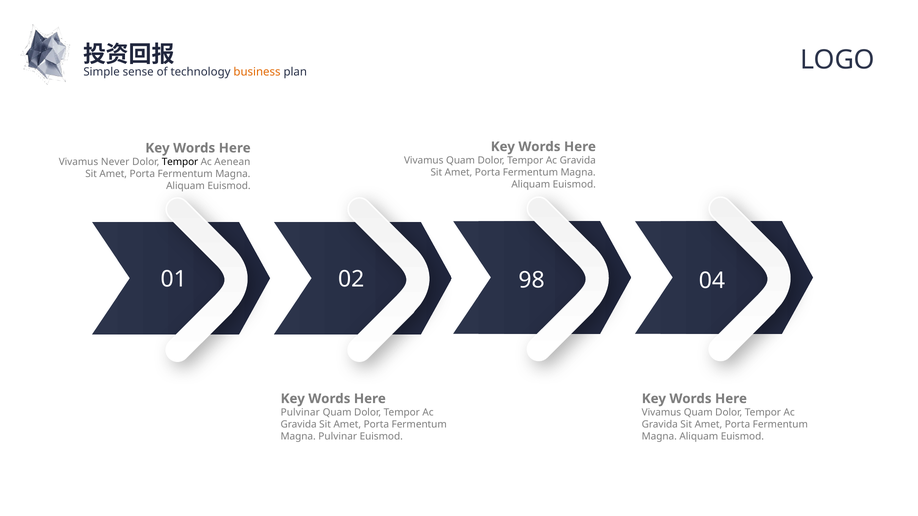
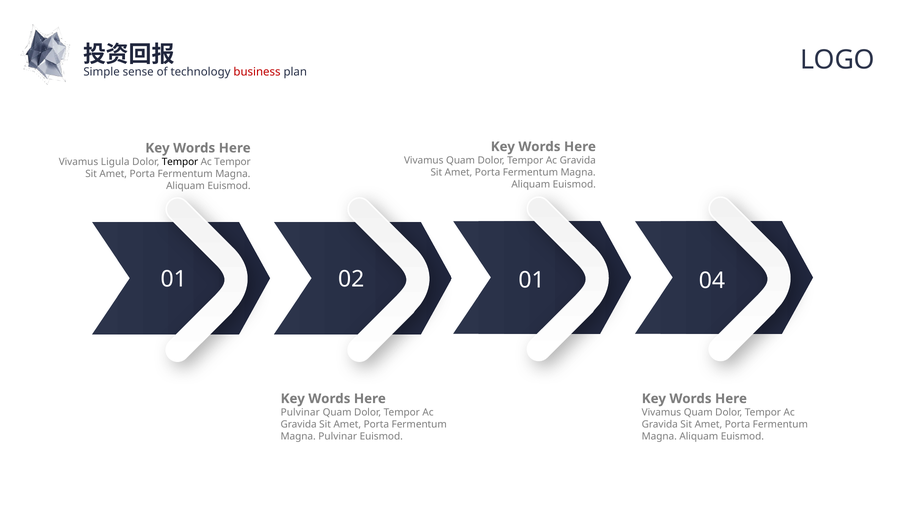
business colour: orange -> red
Never: Never -> Ligula
Ac Aenean: Aenean -> Tempor
02 98: 98 -> 01
